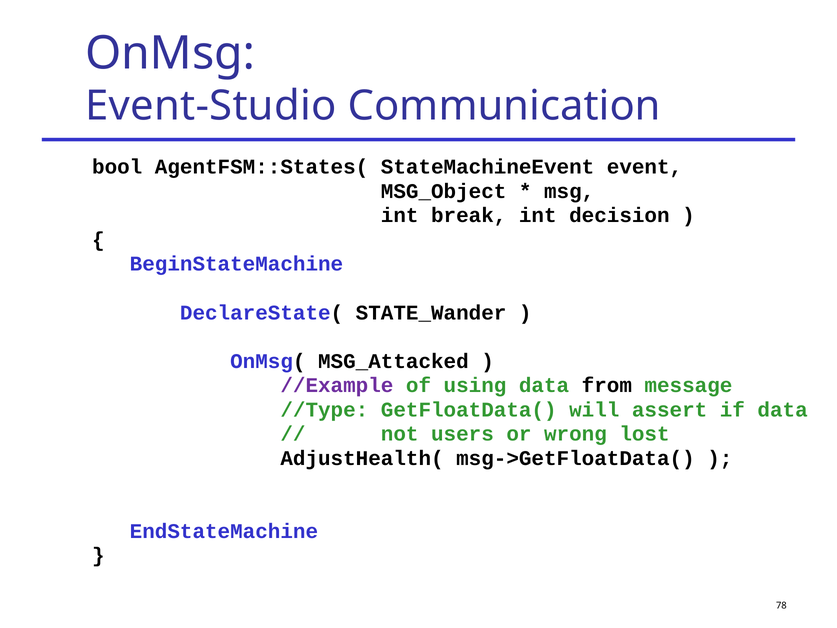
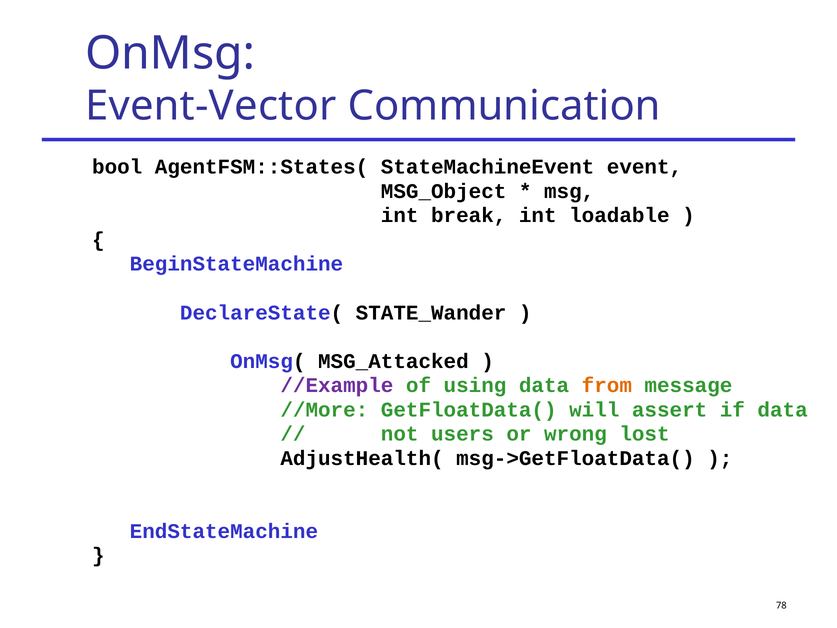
Event-Studio: Event-Studio -> Event-Vector
decision: decision -> loadable
from colour: black -> orange
//Type: //Type -> //More
